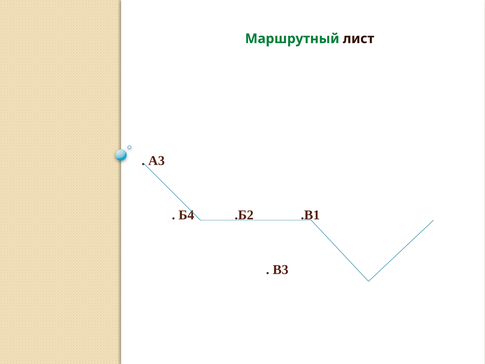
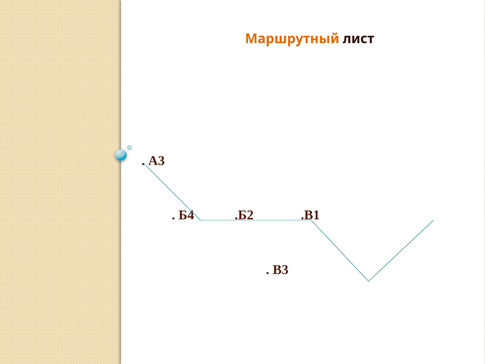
Маршрутный colour: green -> orange
